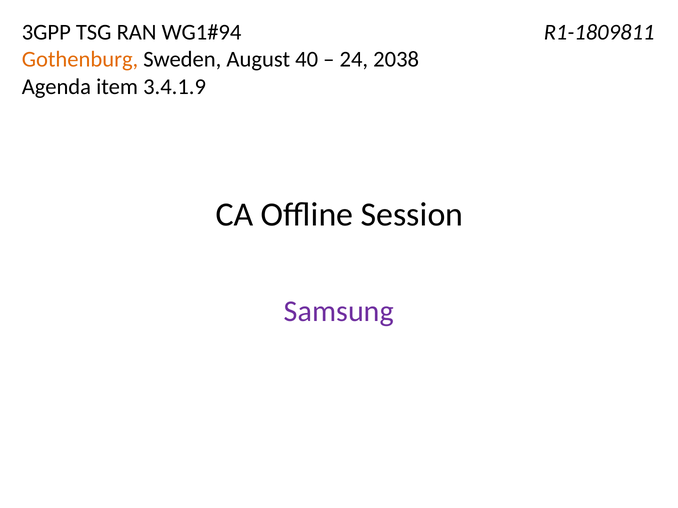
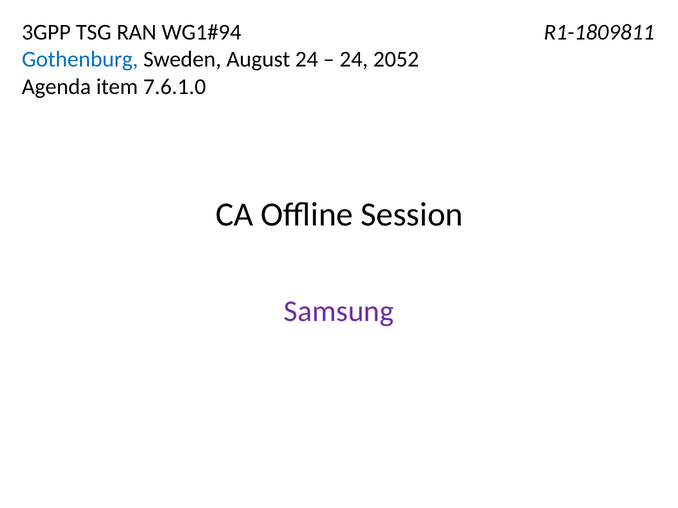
Gothenburg colour: orange -> blue
August 40: 40 -> 24
2038: 2038 -> 2052
3.4.1.9: 3.4.1.9 -> 7.6.1.0
